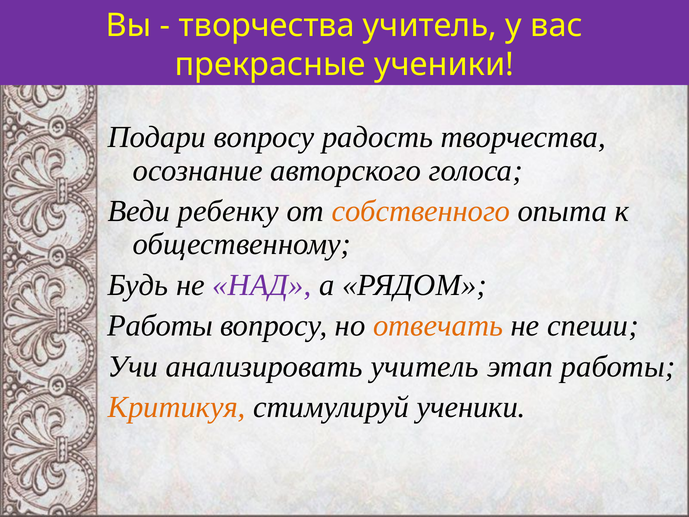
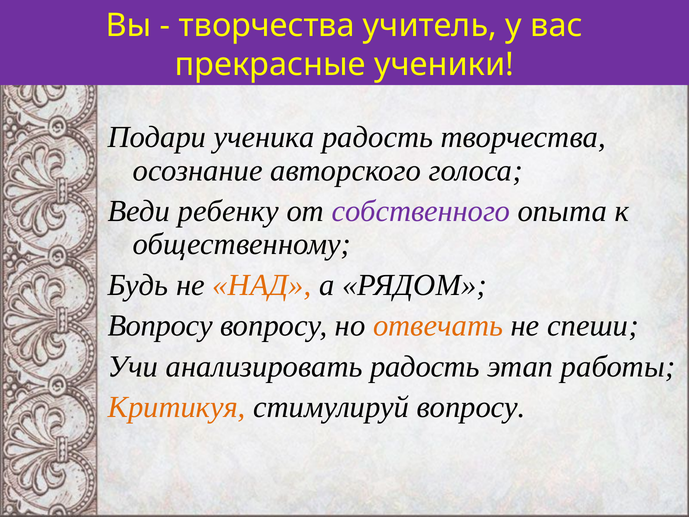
Подари вопросу: вопросу -> ученика
собственного colour: orange -> purple
НАД colour: purple -> orange
Работы at (160, 326): Работы -> Вопросу
анализировать учитель: учитель -> радость
стимулируй ученики: ученики -> вопросу
